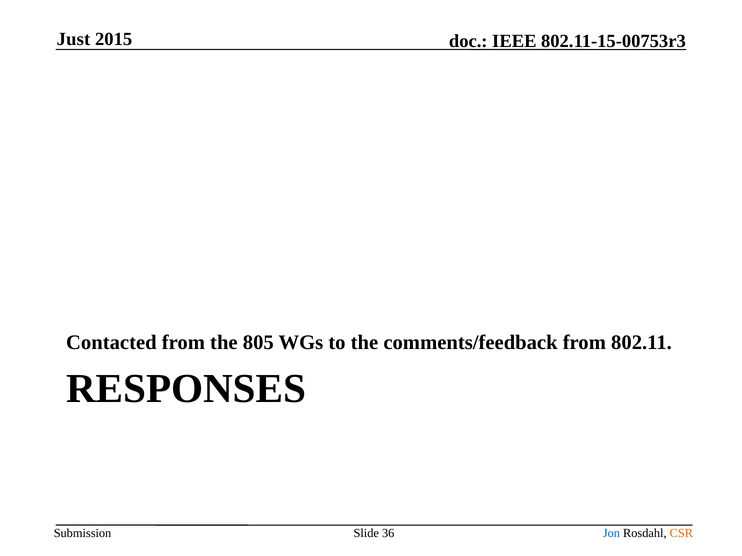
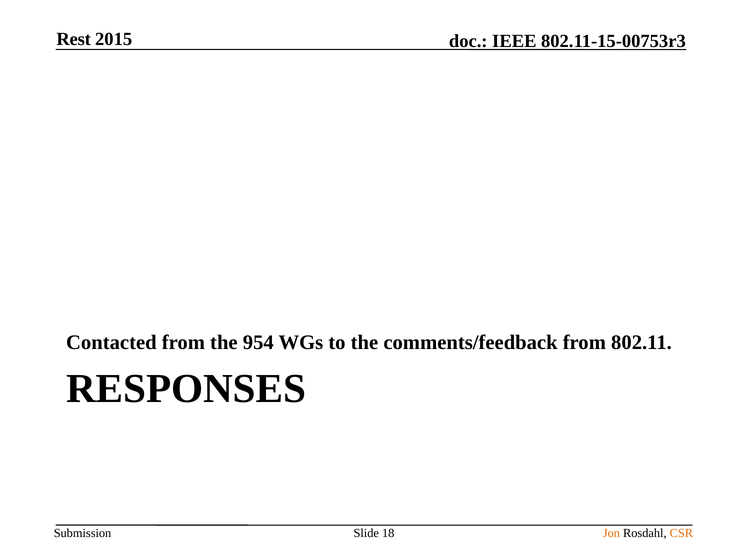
Just: Just -> Rest
805: 805 -> 954
36: 36 -> 18
Jon colour: blue -> orange
